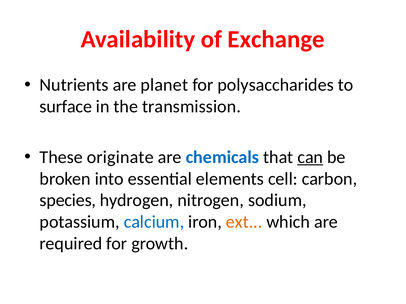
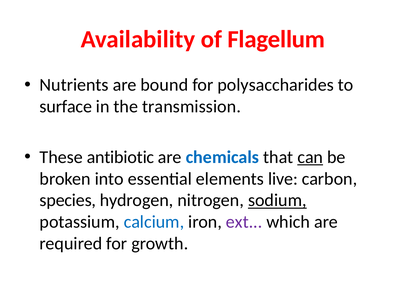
Exchange: Exchange -> Flagellum
planet: planet -> bound
originate: originate -> antibiotic
cell: cell -> live
sodium underline: none -> present
ext colour: orange -> purple
